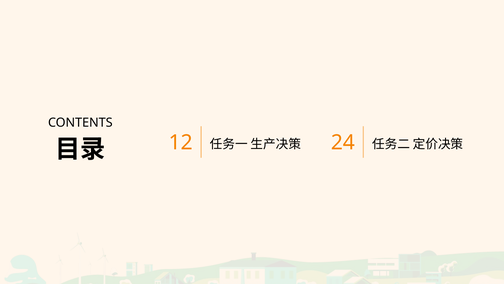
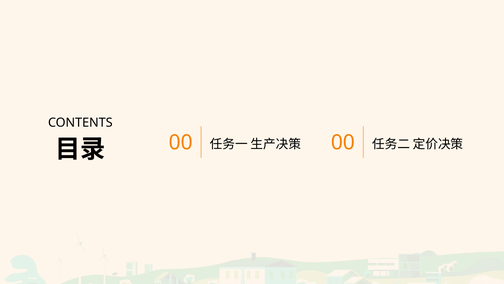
12 at (181, 142): 12 -> 00
24 at (343, 142): 24 -> 00
